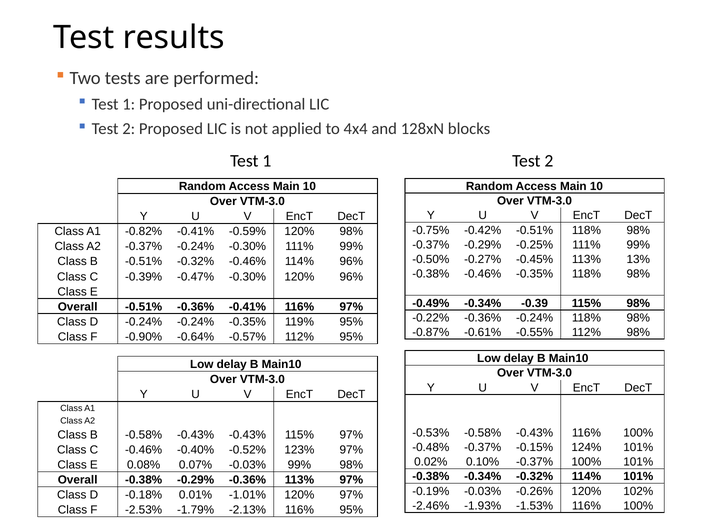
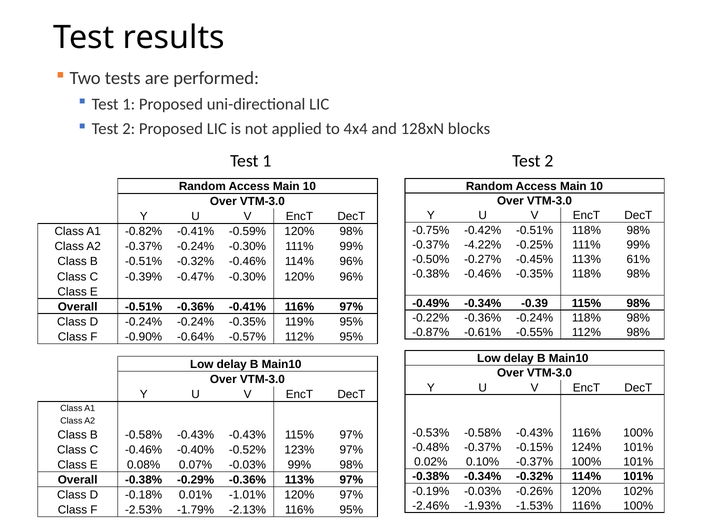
-0.37% -0.29%: -0.29% -> -4.22%
13%: 13% -> 61%
